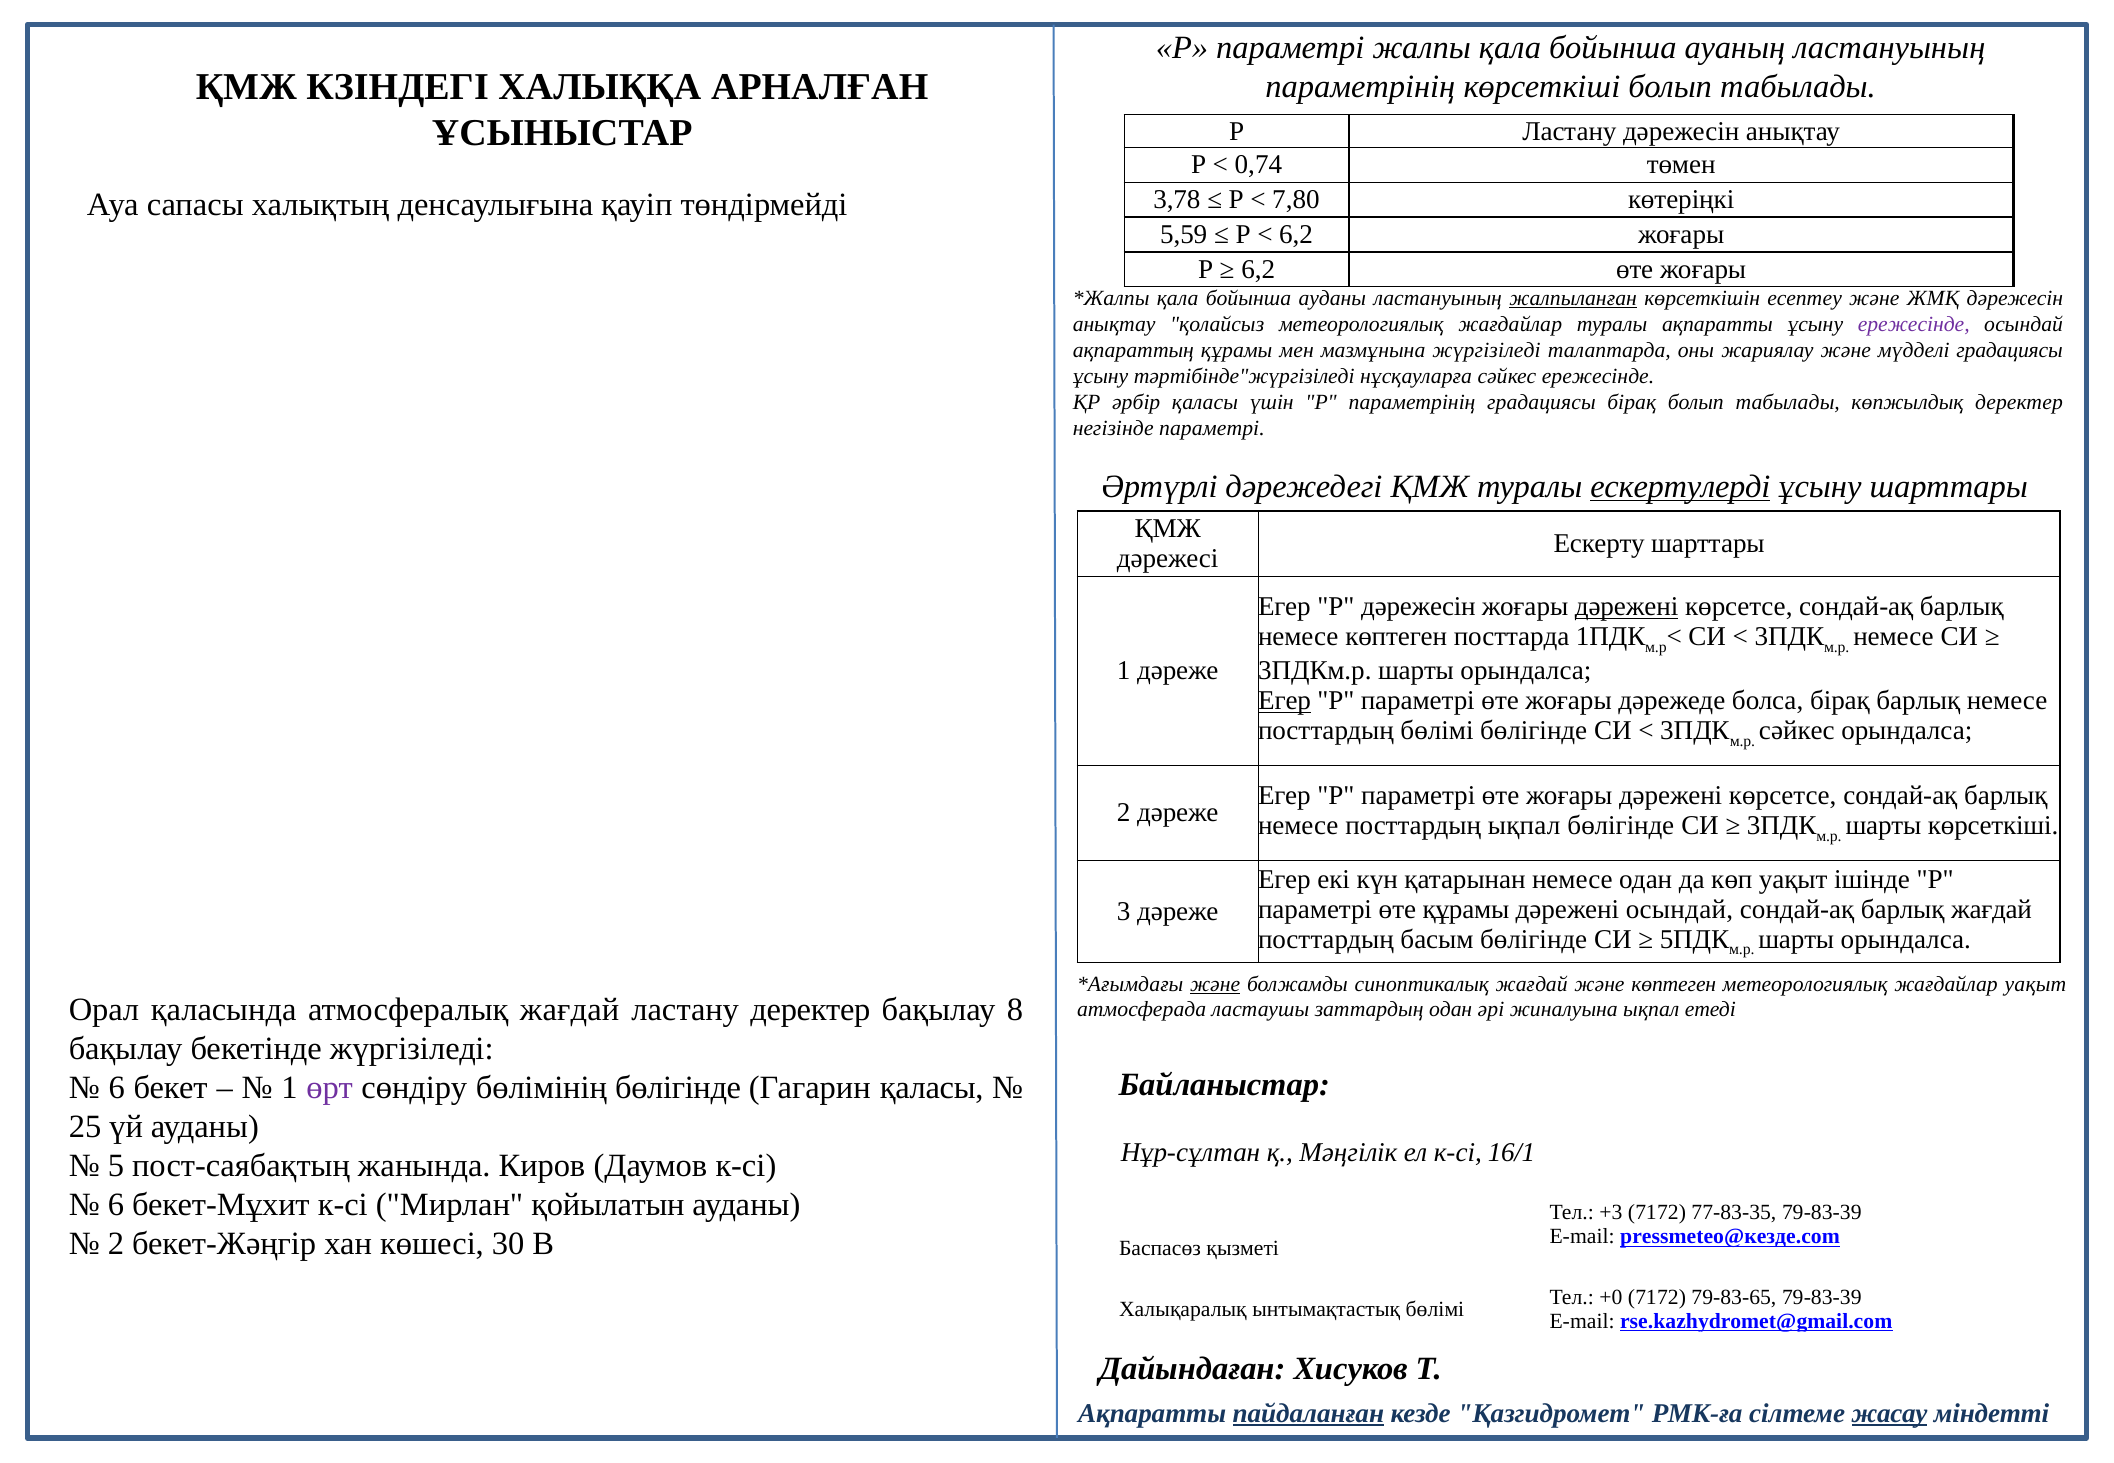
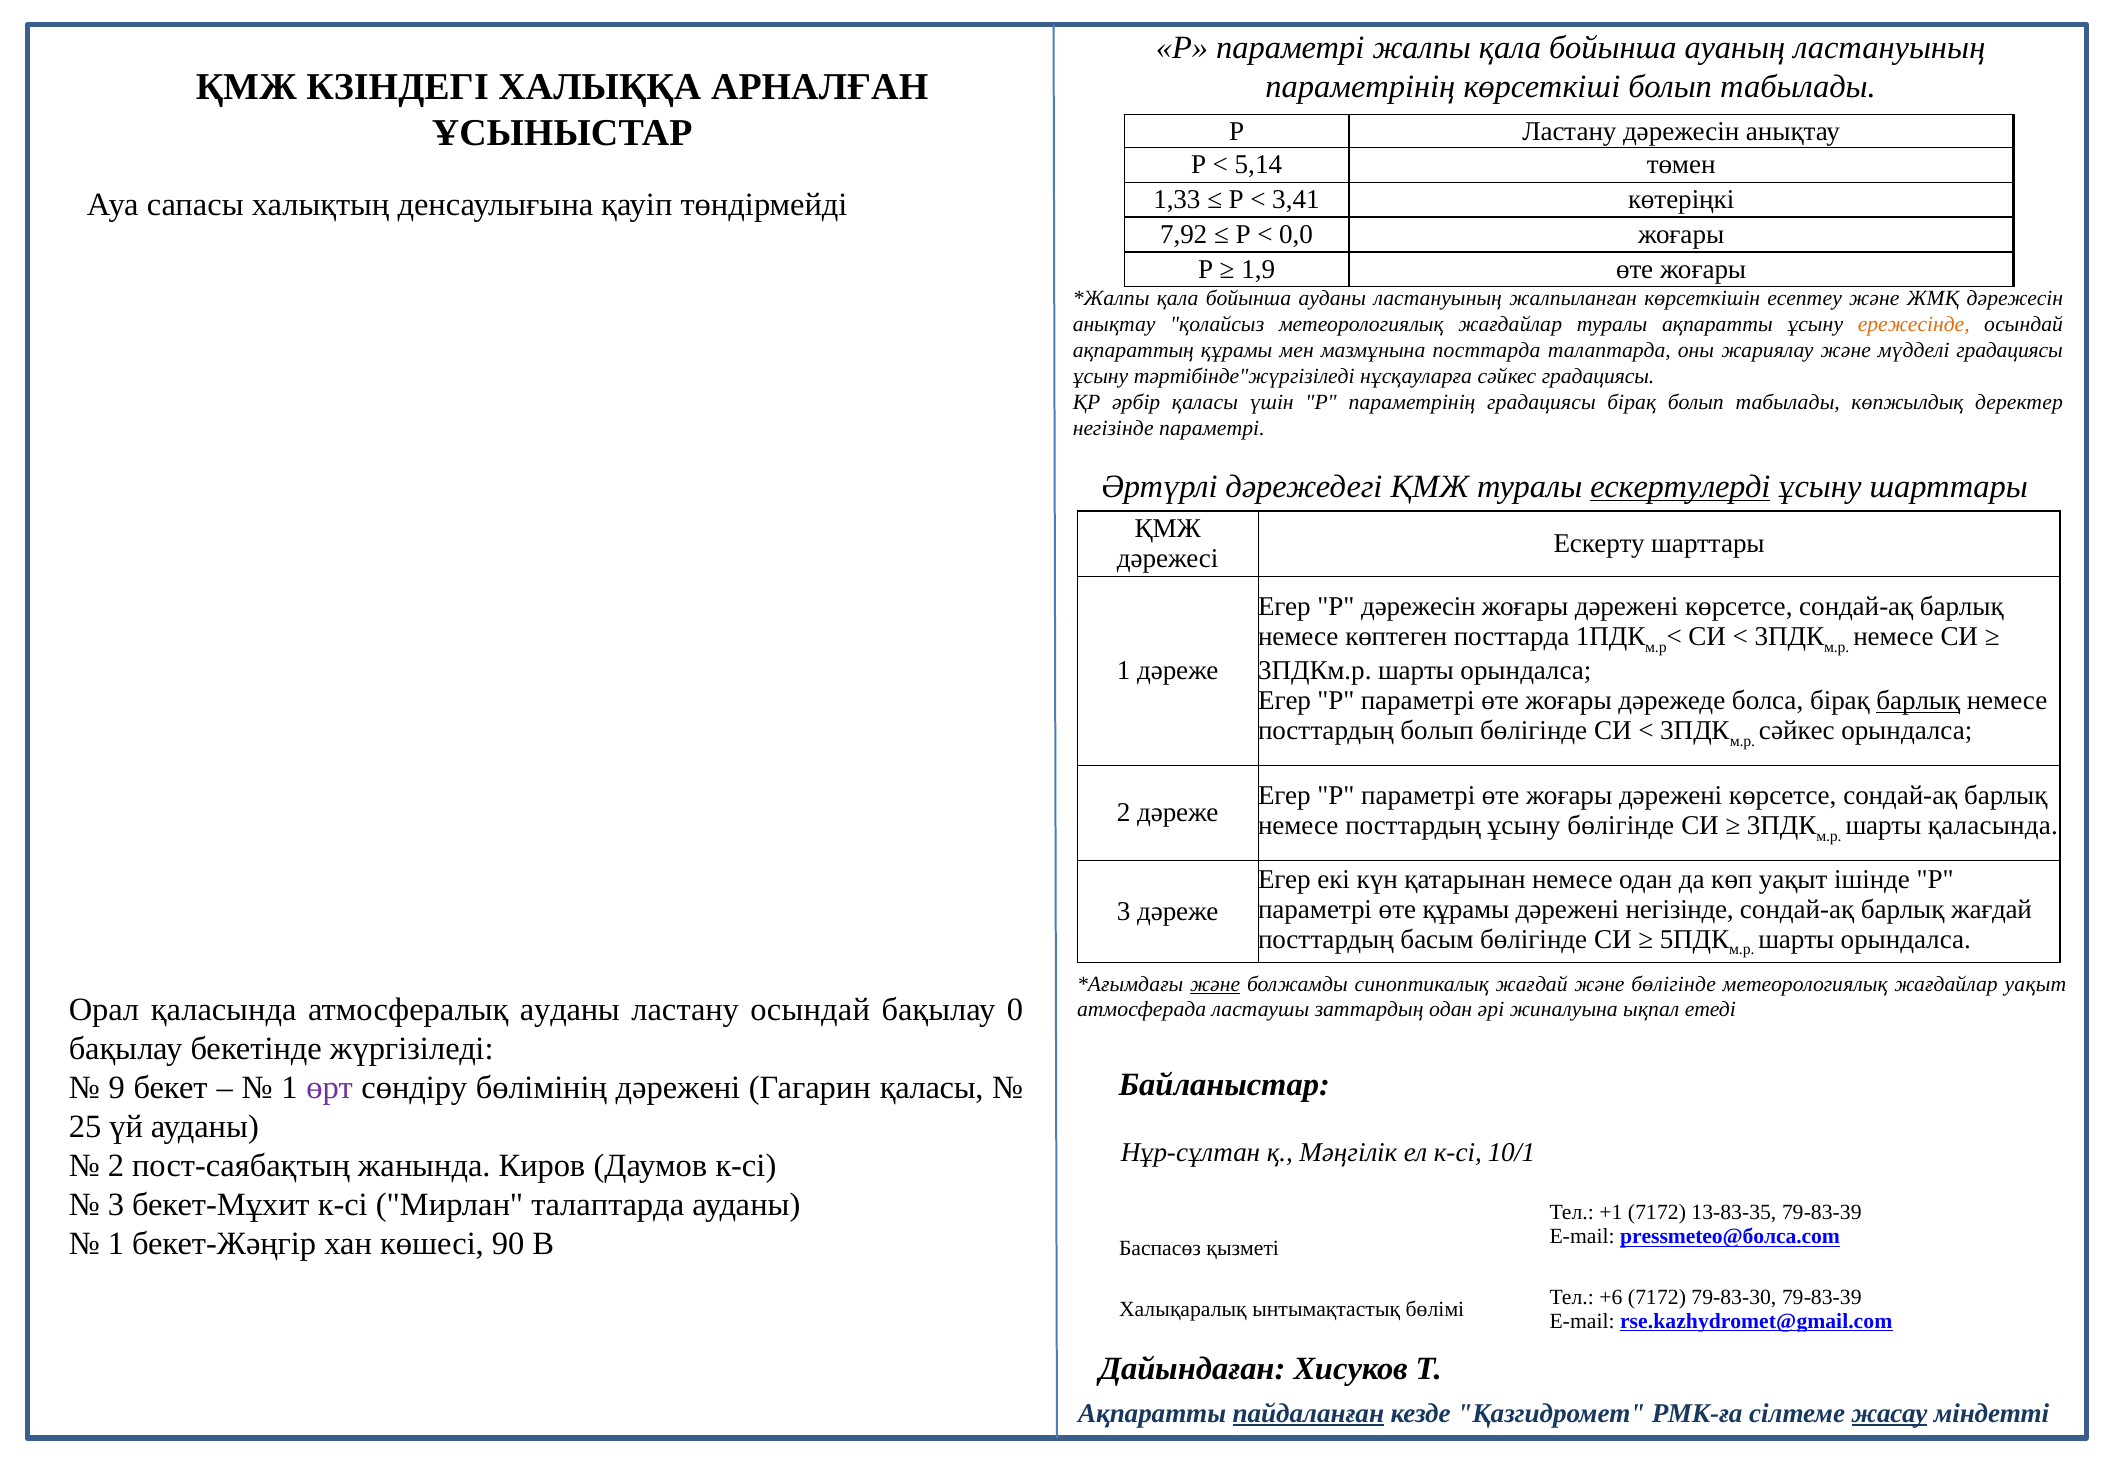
0,74: 0,74 -> 5,14
3,78: 3,78 -> 1,33
7,80: 7,80 -> 3,41
5,59: 5,59 -> 7,92
6,2 at (1296, 234): 6,2 -> 0,0
6,2 at (1258, 269): 6,2 -> 1,9
жалпыланған underline: present -> none
ережесінде at (1914, 324) colour: purple -> orange
мазмұнына жүргізіледі: жүргізіледі -> посттарда
сәйкес ережесінде: ережесінде -> градациясы
дәрежені at (1627, 607) underline: present -> none
Егер at (1285, 701) underline: present -> none
барлық at (1918, 701) underline: none -> present
посттардың бөлімі: бөлімі -> болып
посттардың ықпал: ықпал -> ұсыну
шарты көрсеткіші: көрсеткіші -> қаласында
дәрежені осындай: осындай -> негізінде
және көптеген: көптеген -> бөлігінде
атмосфералық жағдай: жағдай -> ауданы
ластану деректер: деректер -> осындай
8: 8 -> 0
6 at (117, 1088): 6 -> 9
бөлімінің бөлігінде: бөлігінде -> дәрежені
16/1: 16/1 -> 10/1
5 at (116, 1166): 5 -> 2
6 at (116, 1205): 6 -> 3
Мирлан қойылатын: қойылатын -> талаптарда
+3: +3 -> +1
77-83-35: 77-83-35 -> 13-83-35
pressmeteo@кезде.com: pressmeteo@кезде.com -> pressmeteo@болса.com
2 at (116, 1244): 2 -> 1
30: 30 -> 90
+0: +0 -> +6
79-83-65: 79-83-65 -> 79-83-30
